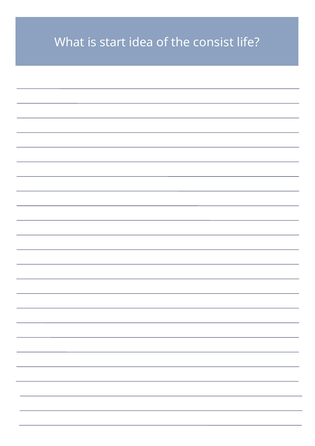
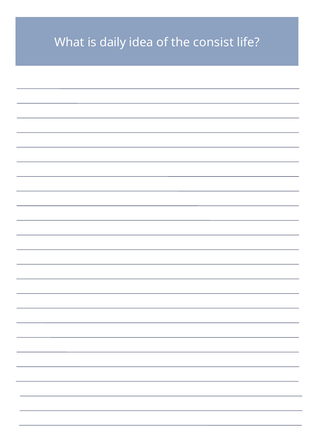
start: start -> daily
